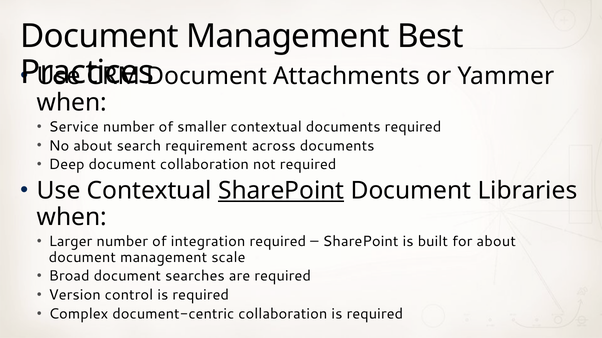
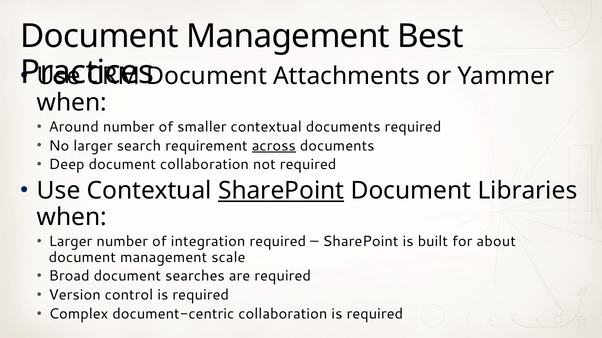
Service: Service -> Around
No about: about -> larger
across underline: none -> present
